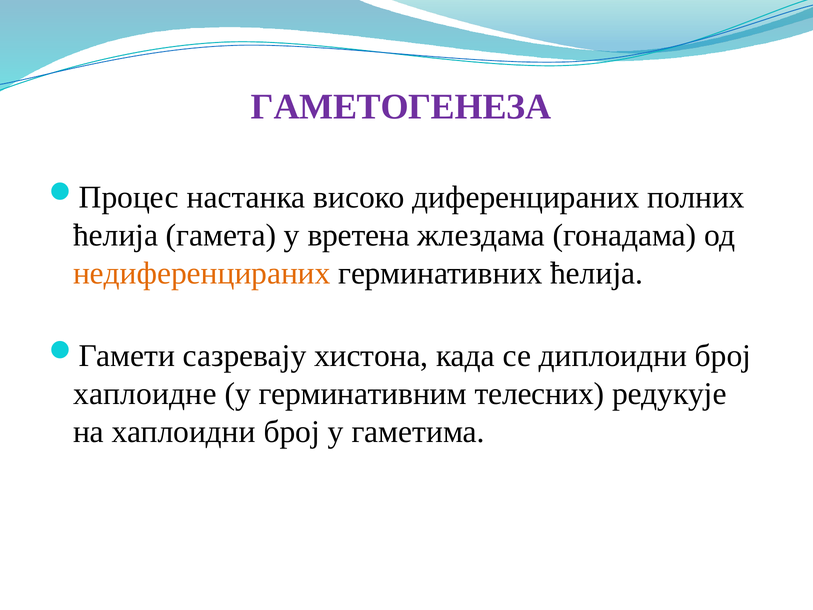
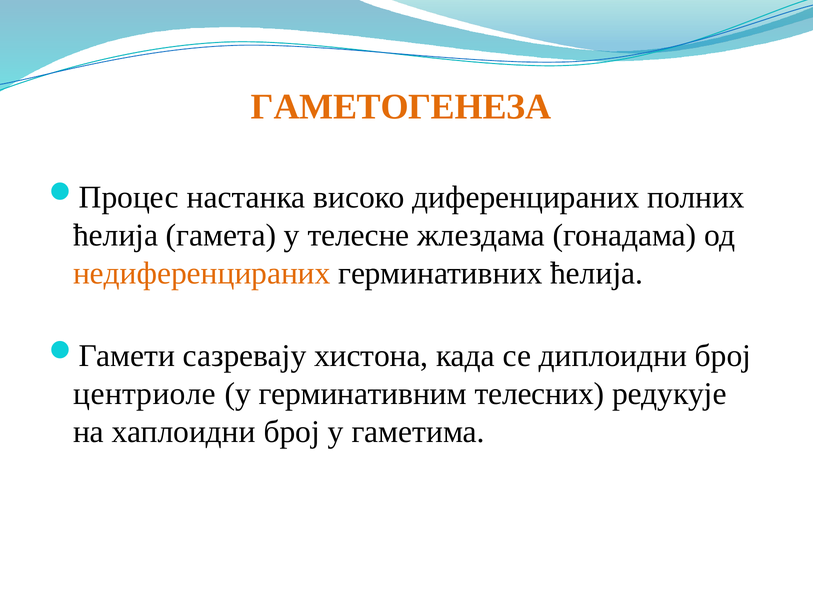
ГАМЕТОГЕНЕЗА colour: purple -> orange
вретена: вретена -> телесне
хаплоидне: хаплоидне -> центриоле
